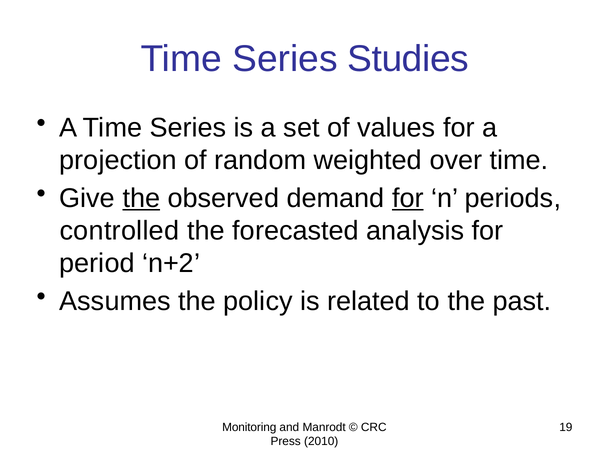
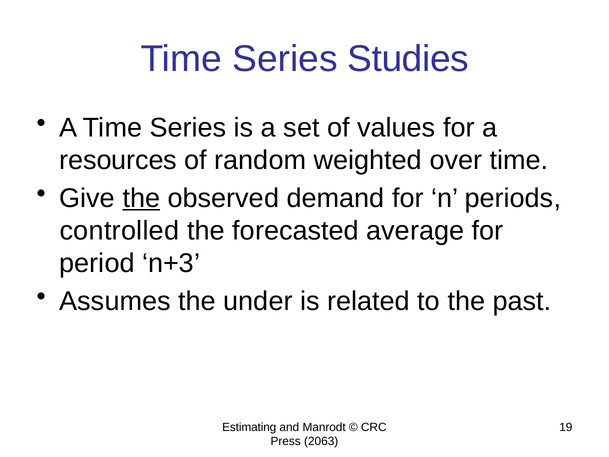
projection: projection -> resources
for at (408, 198) underline: present -> none
analysis: analysis -> average
n+2: n+2 -> n+3
policy: policy -> under
Monitoring: Monitoring -> Estimating
2010: 2010 -> 2063
